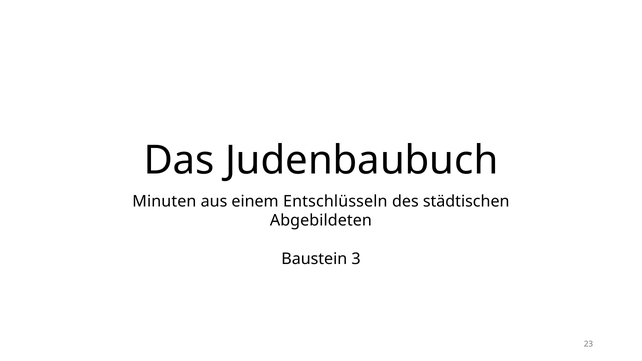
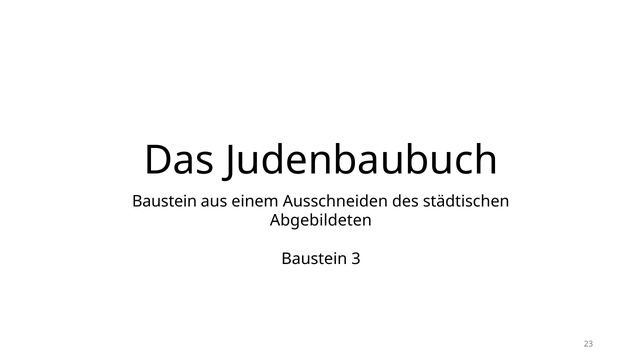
Minuten at (164, 201): Minuten -> Baustein
Entschlüsseln: Entschlüsseln -> Ausschneiden
